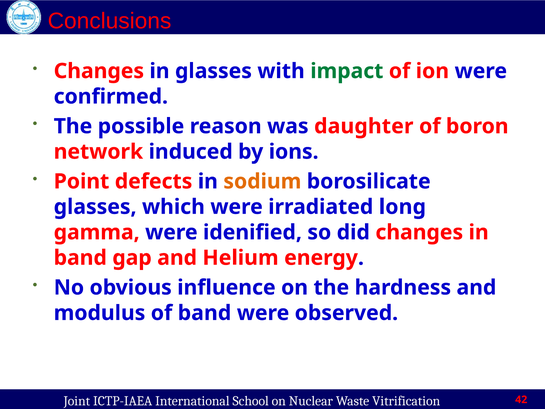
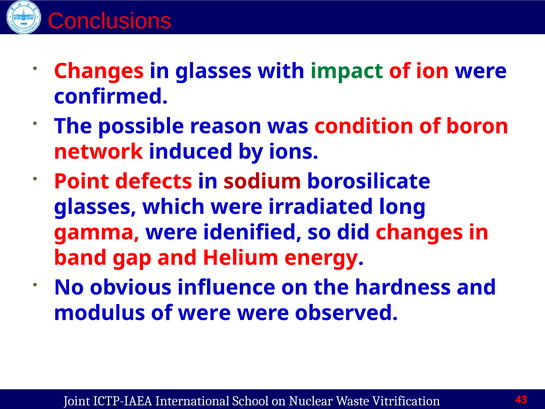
daughter: daughter -> condition
sodium colour: orange -> red
of band: band -> were
42: 42 -> 43
